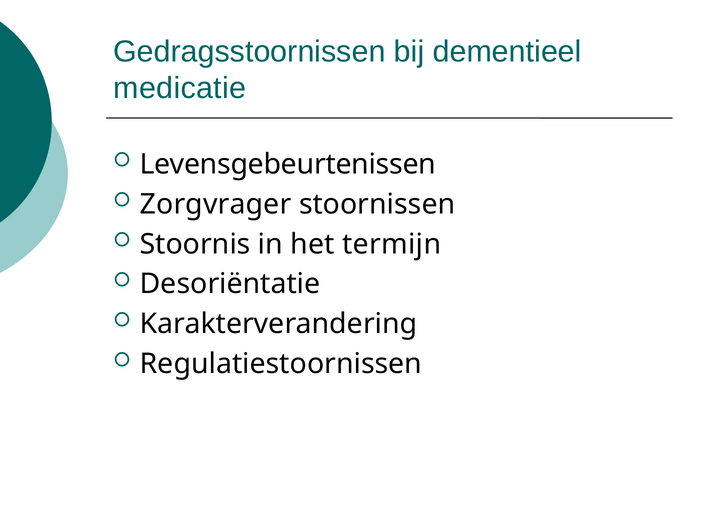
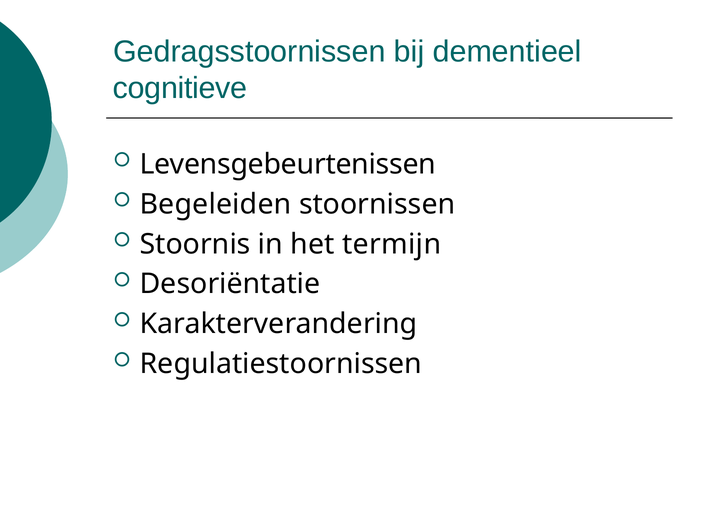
medicatie: medicatie -> cognitieve
Zorgvrager: Zorgvrager -> Begeleiden
